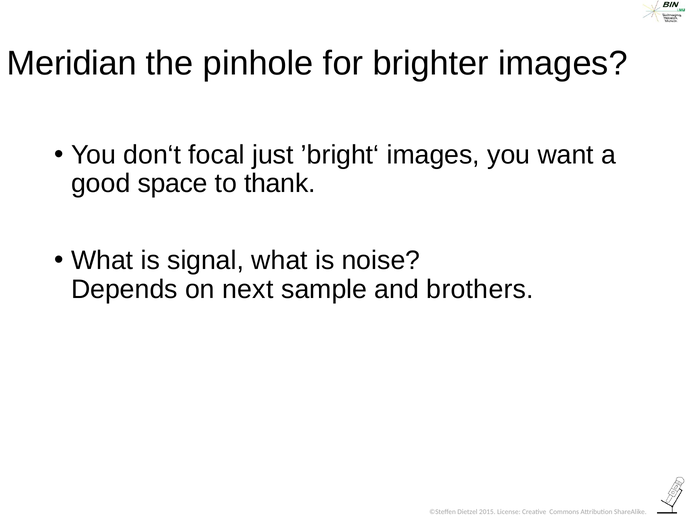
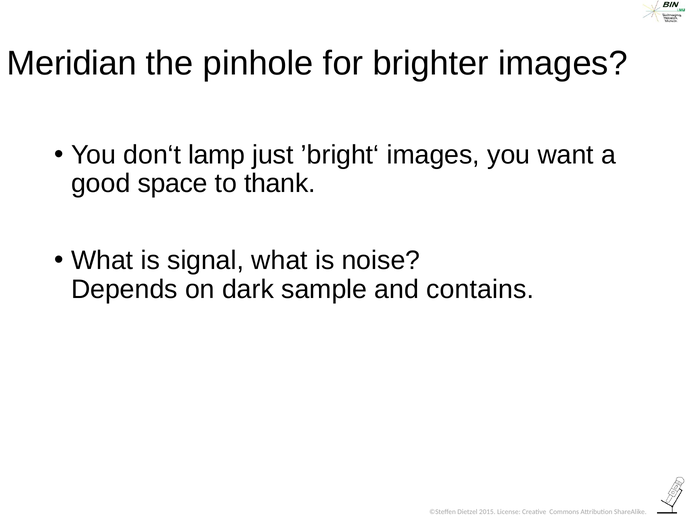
focal: focal -> lamp
next: next -> dark
brothers: brothers -> contains
